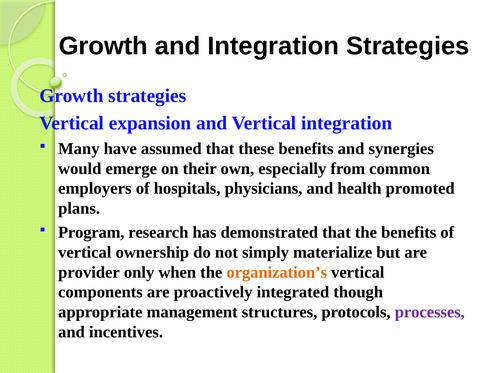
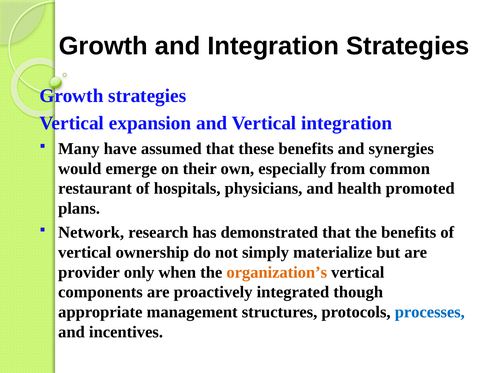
employers: employers -> restaurant
Program: Program -> Network
processes colour: purple -> blue
